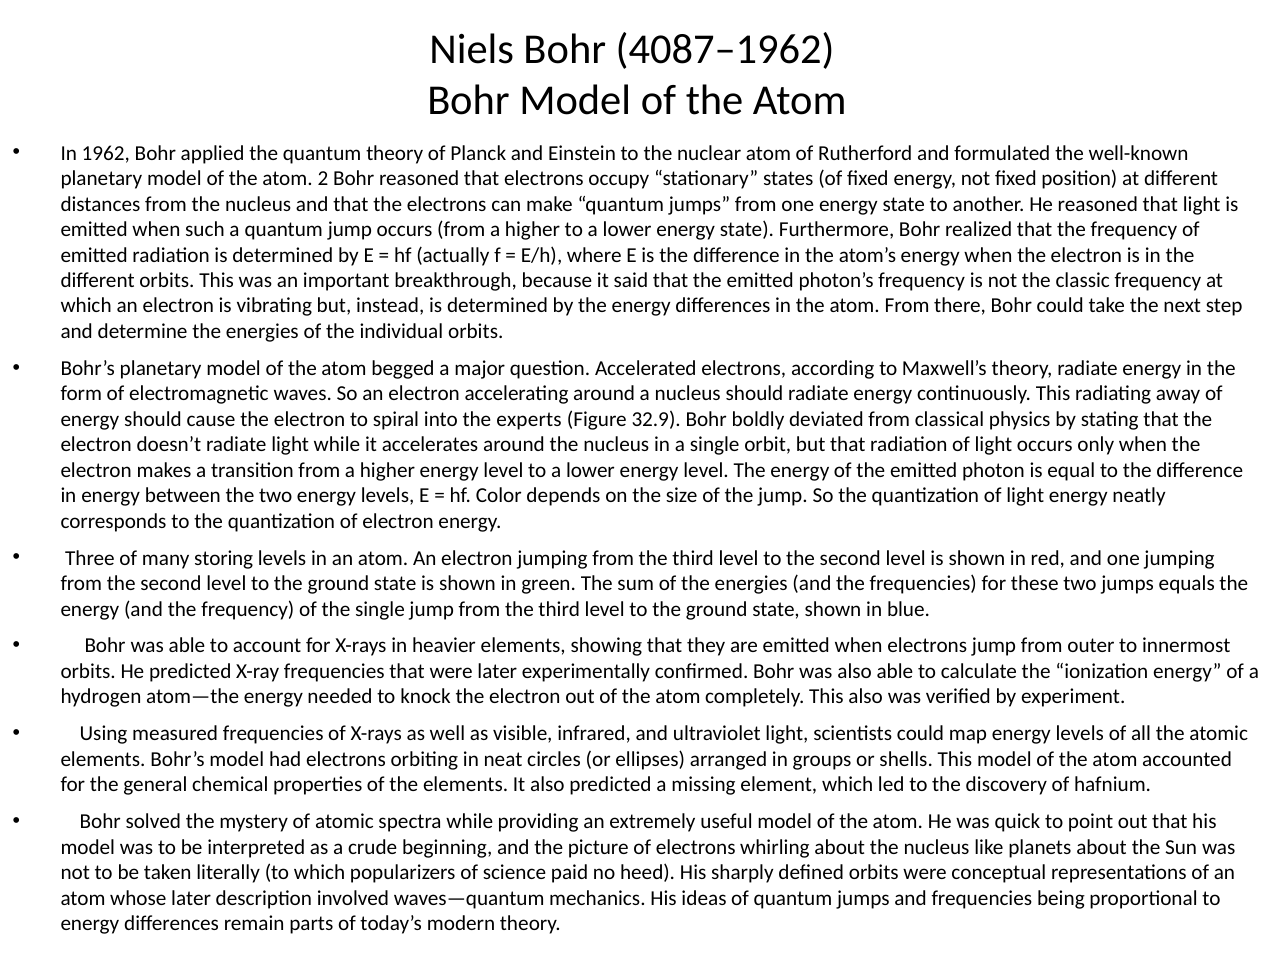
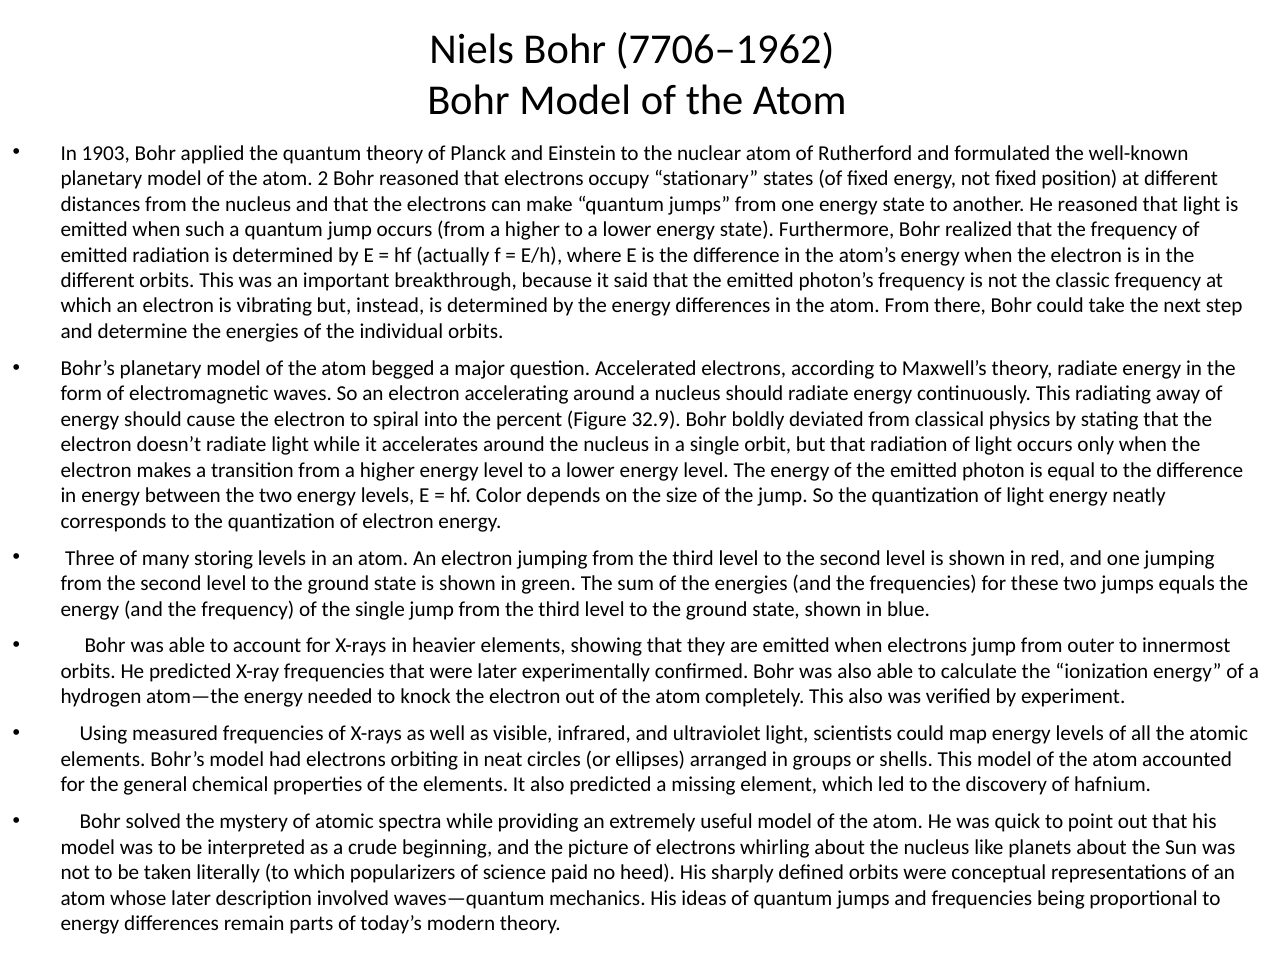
4087–1962: 4087–1962 -> 7706–1962
1962: 1962 -> 1903
experts: experts -> percent
